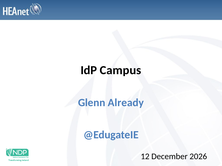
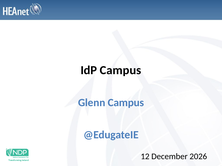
Glenn Already: Already -> Campus
